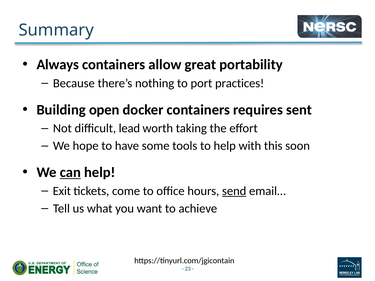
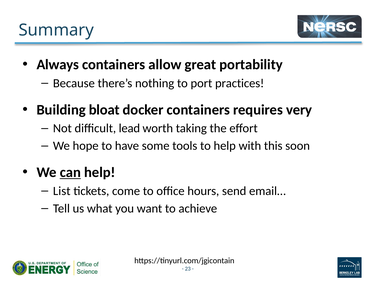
open: open -> bloat
sent: sent -> very
Exit: Exit -> List
send underline: present -> none
